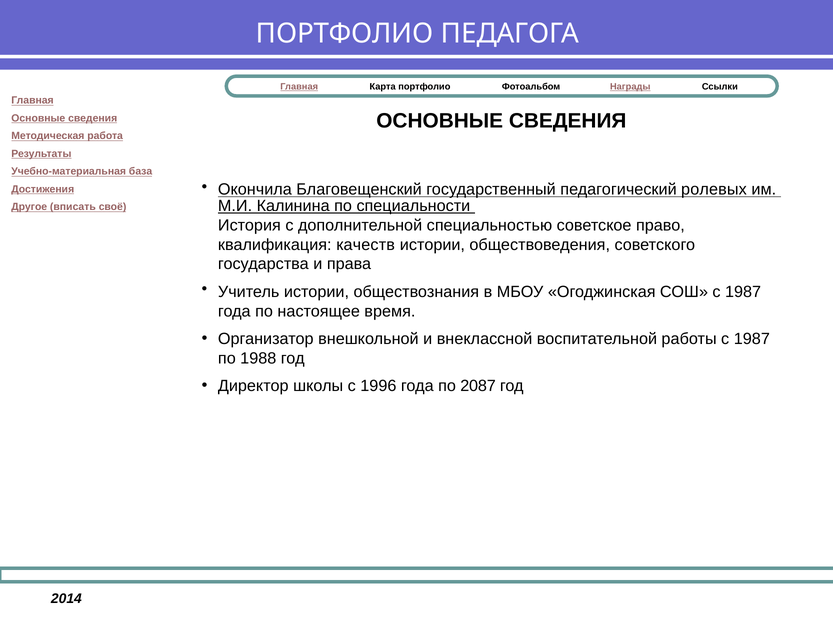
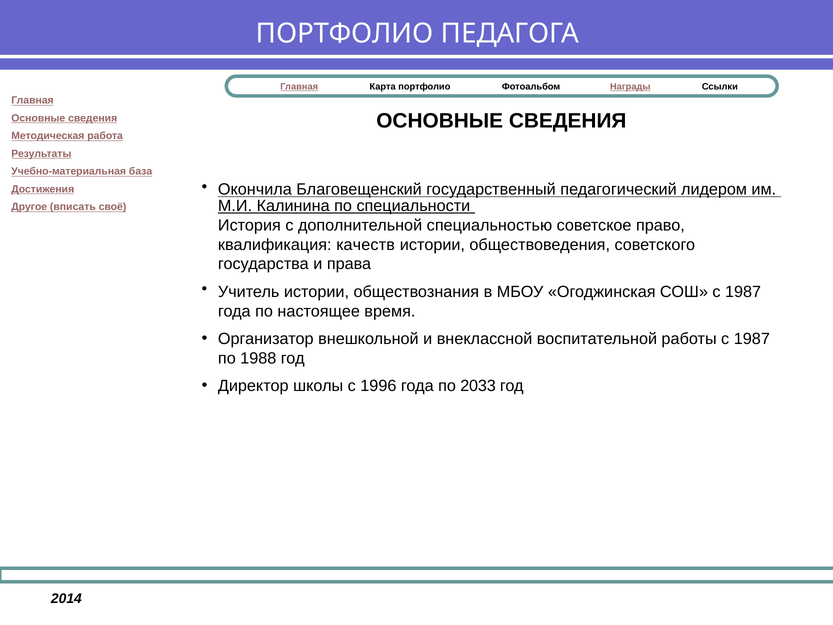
ролевых: ролевых -> лидером
2087: 2087 -> 2033
